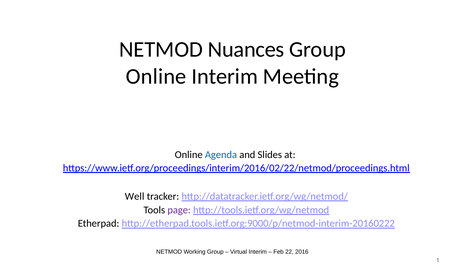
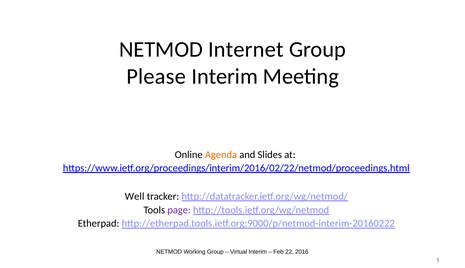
Nuances: Nuances -> Internet
Online at (156, 77): Online -> Please
Agenda colour: blue -> orange
